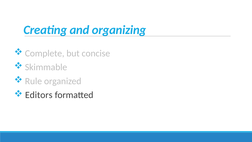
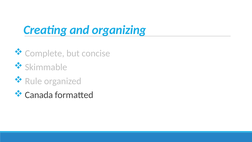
Editors: Editors -> Canada
